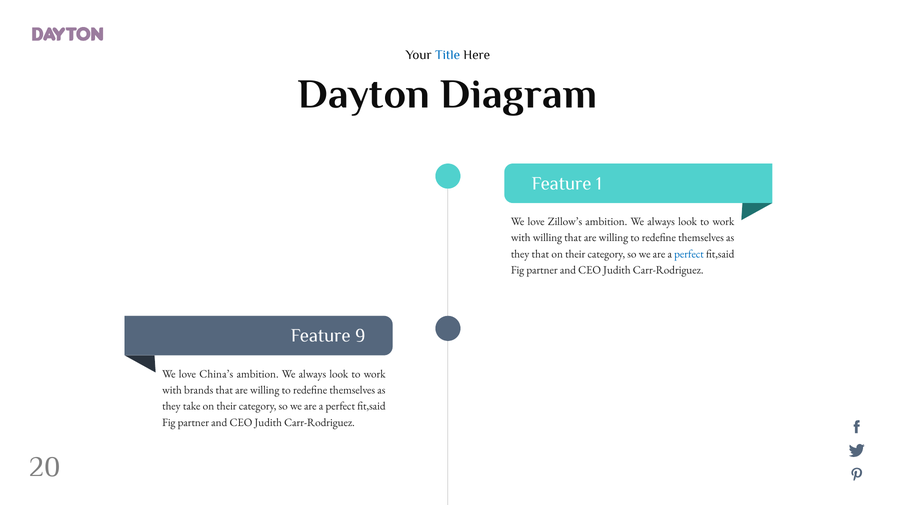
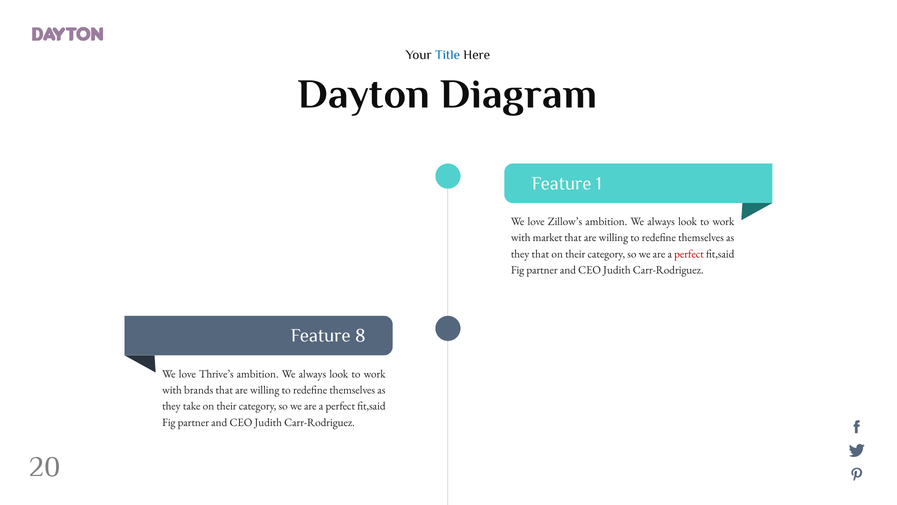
with willing: willing -> market
perfect at (689, 254) colour: blue -> red
9: 9 -> 8
China’s: China’s -> Thrive’s
